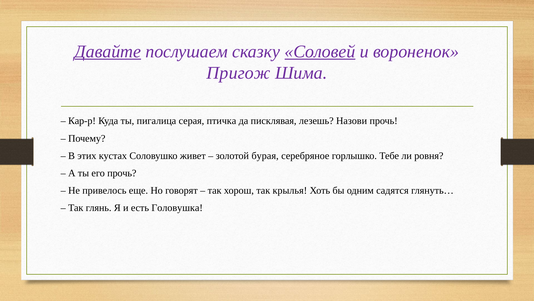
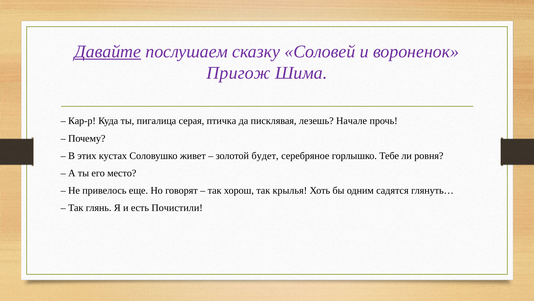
Соловей underline: present -> none
Назови: Назови -> Начале
бурая: бурая -> будет
его прочь: прочь -> место
Головушка: Головушка -> Почистили
